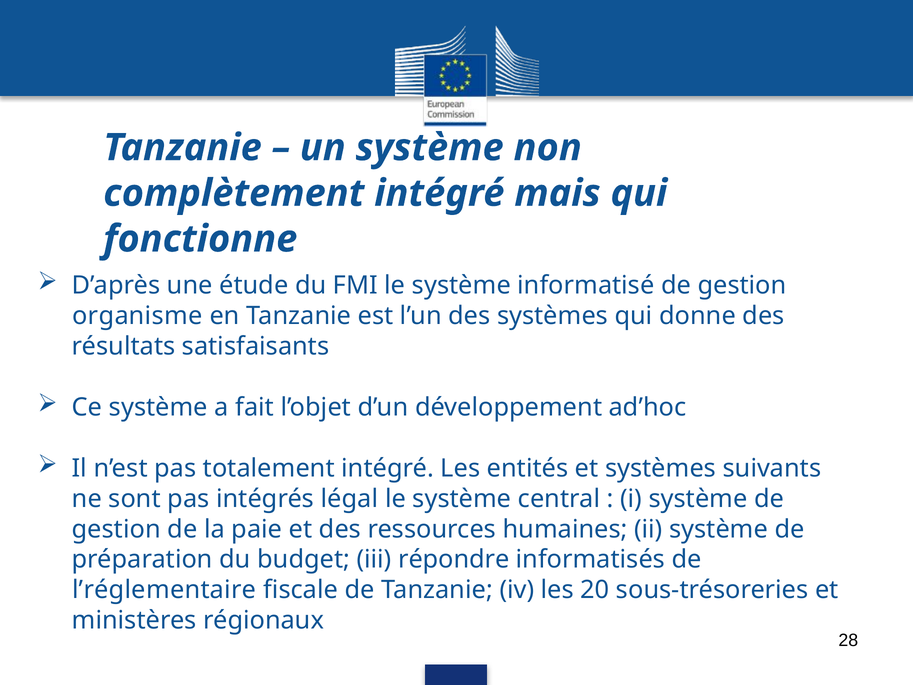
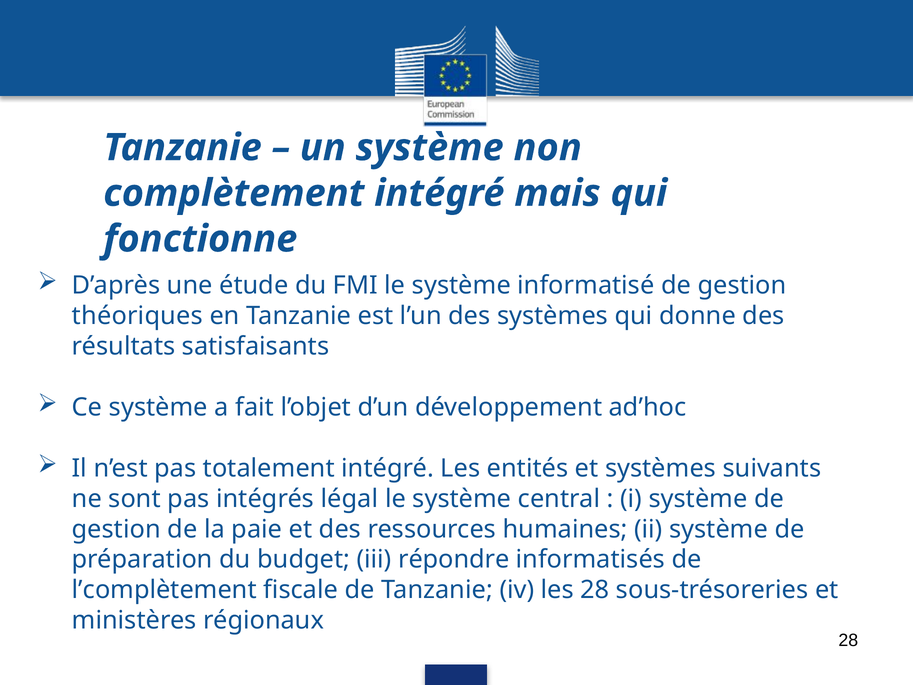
organisme: organisme -> théoriques
l’réglementaire: l’réglementaire -> l’complètement
les 20: 20 -> 28
